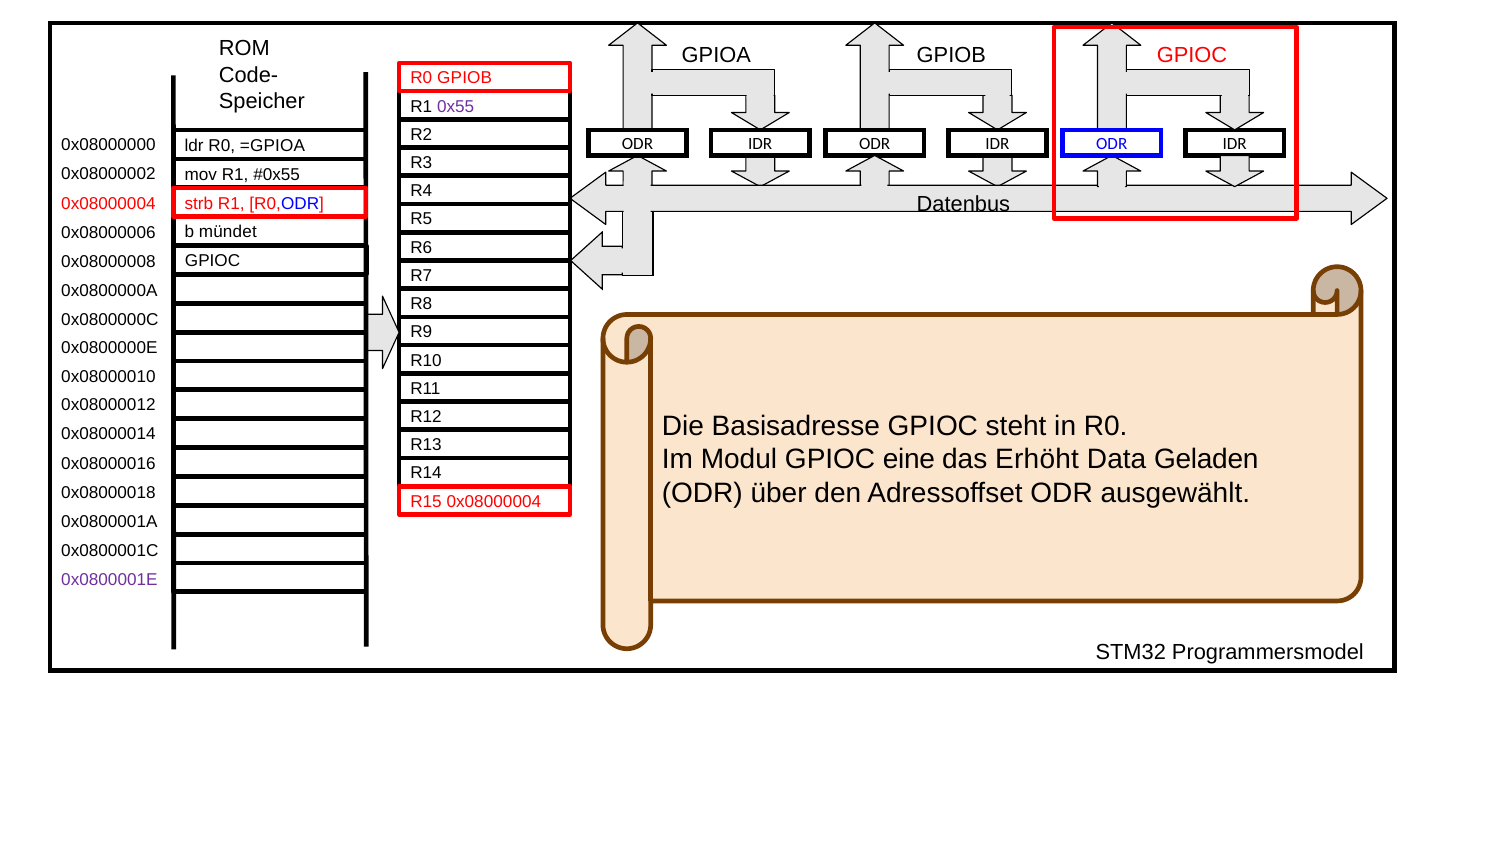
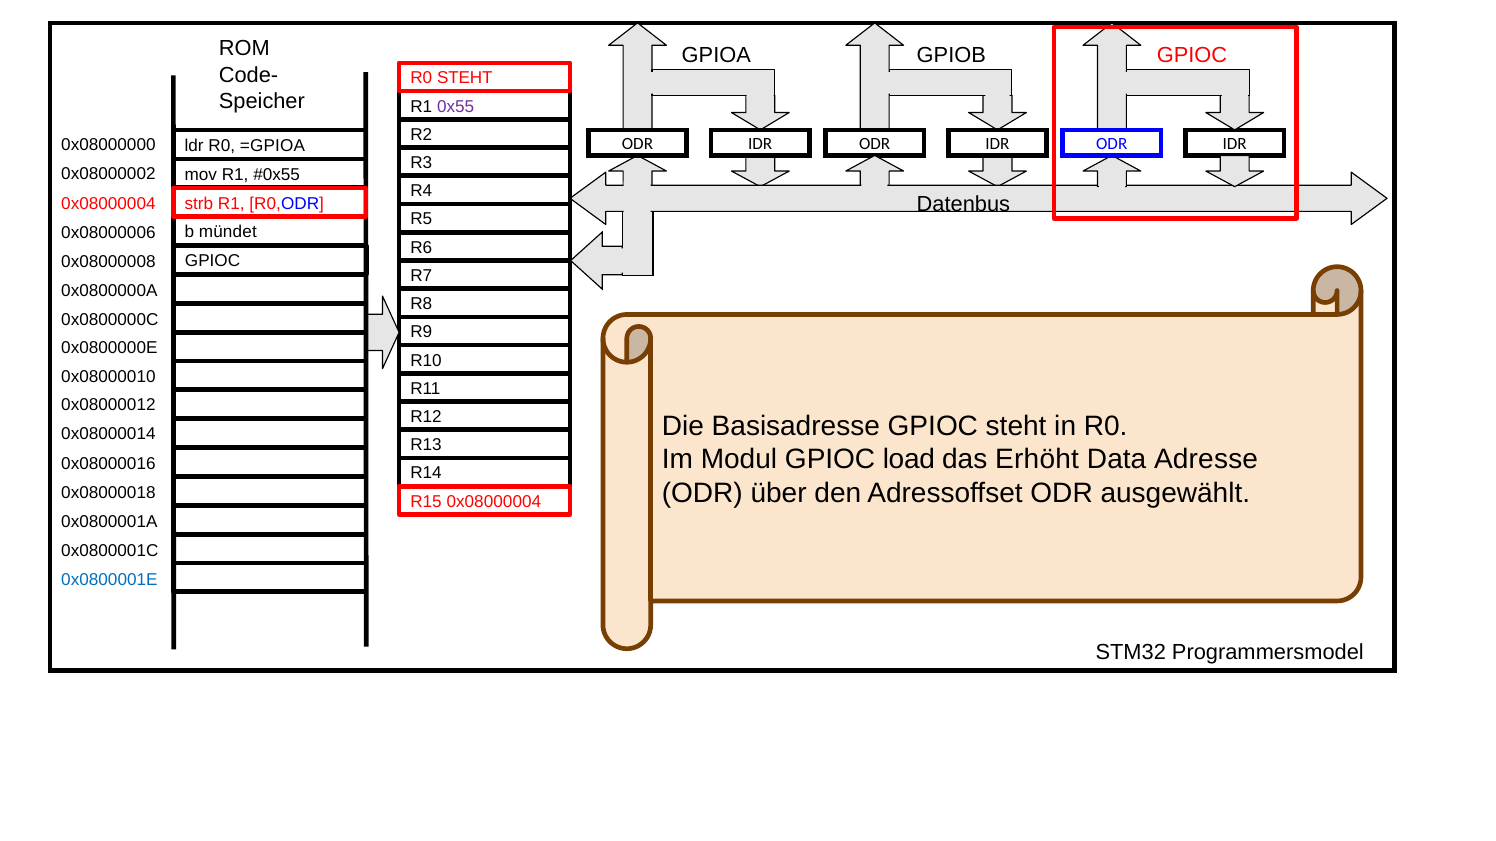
R0 GPIOB: GPIOB -> STEHT
eine: eine -> load
Geladen: Geladen -> Adresse
0x0800001E colour: purple -> blue
